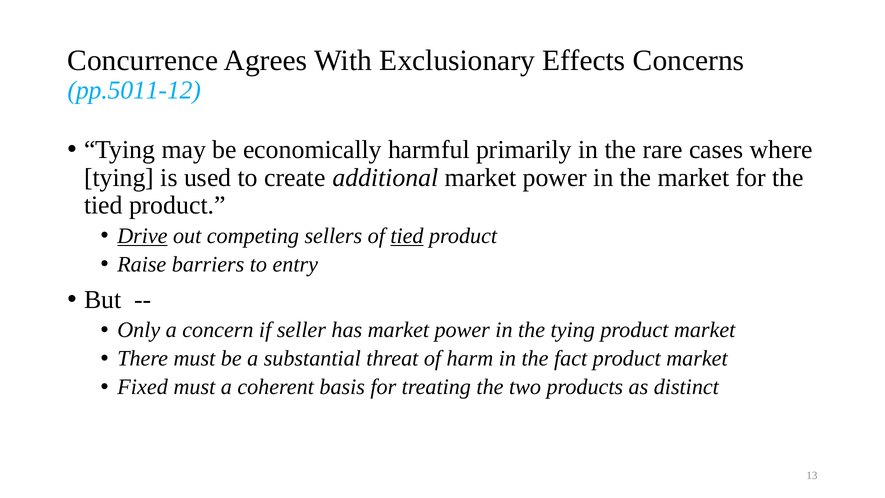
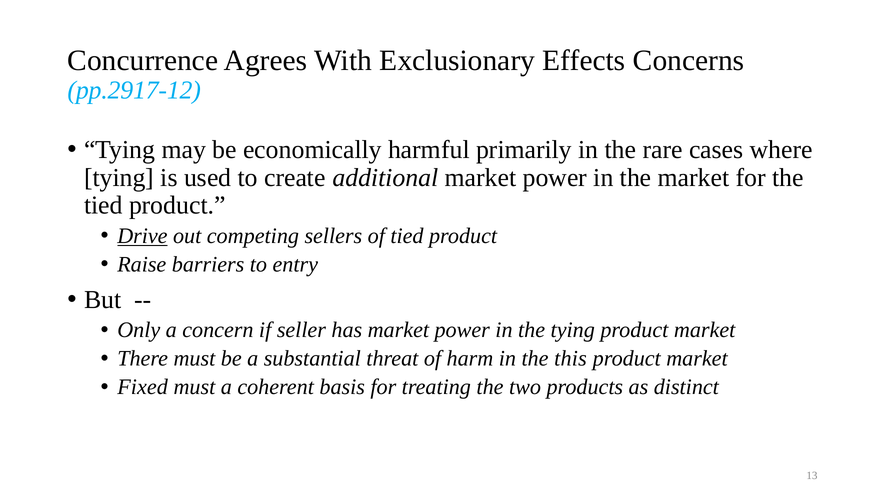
pp.5011-12: pp.5011-12 -> pp.2917-12
tied at (407, 236) underline: present -> none
fact: fact -> this
